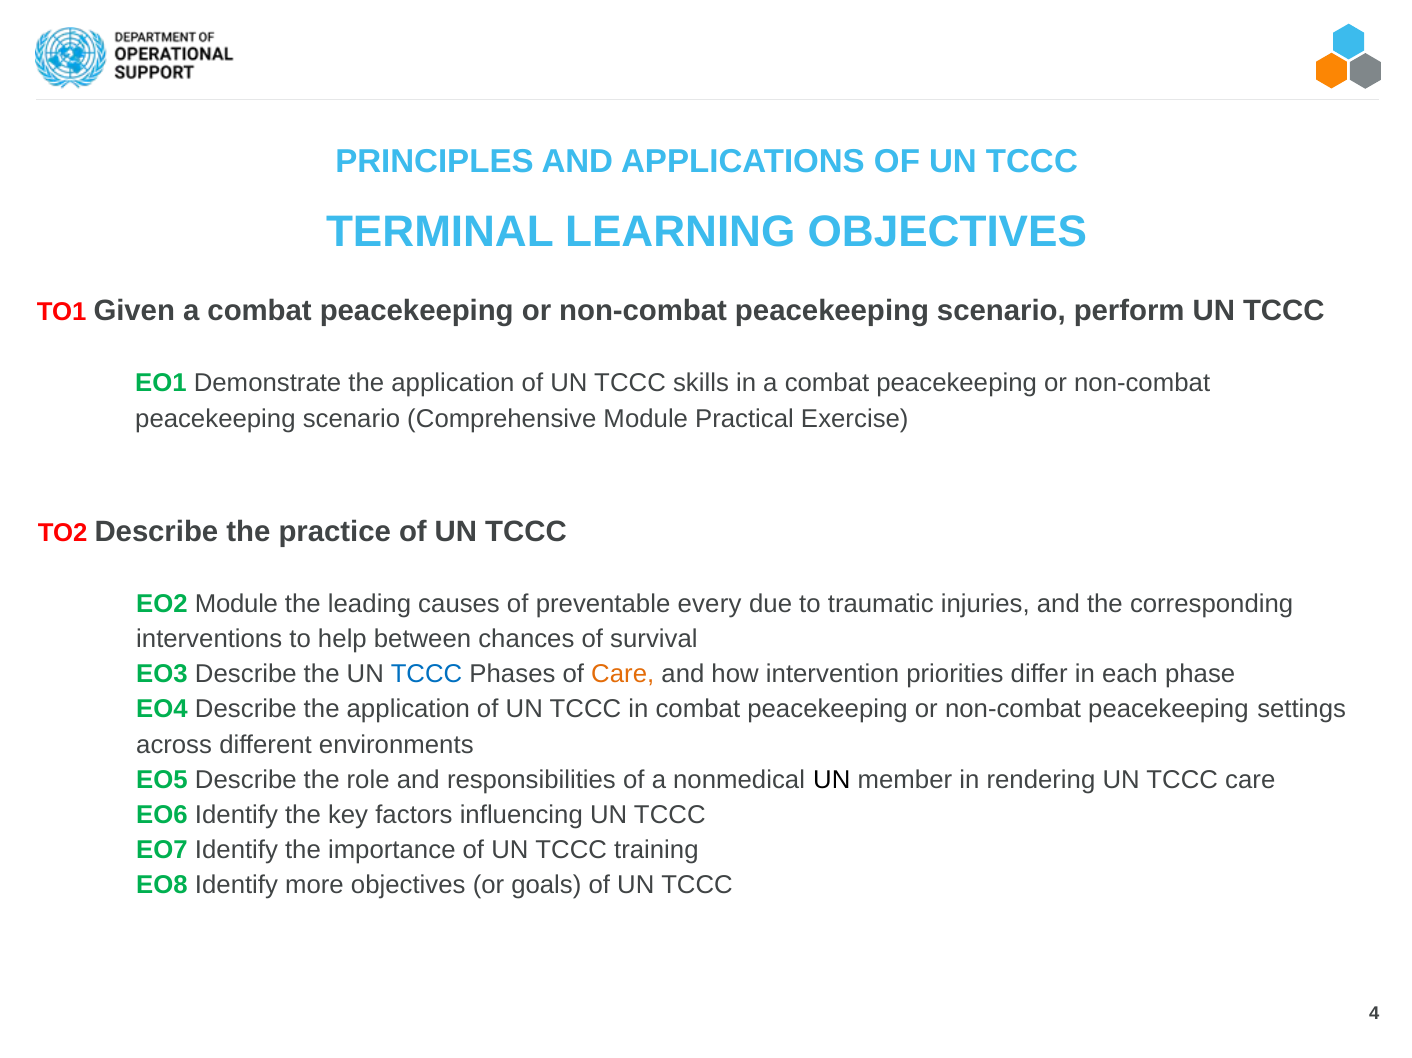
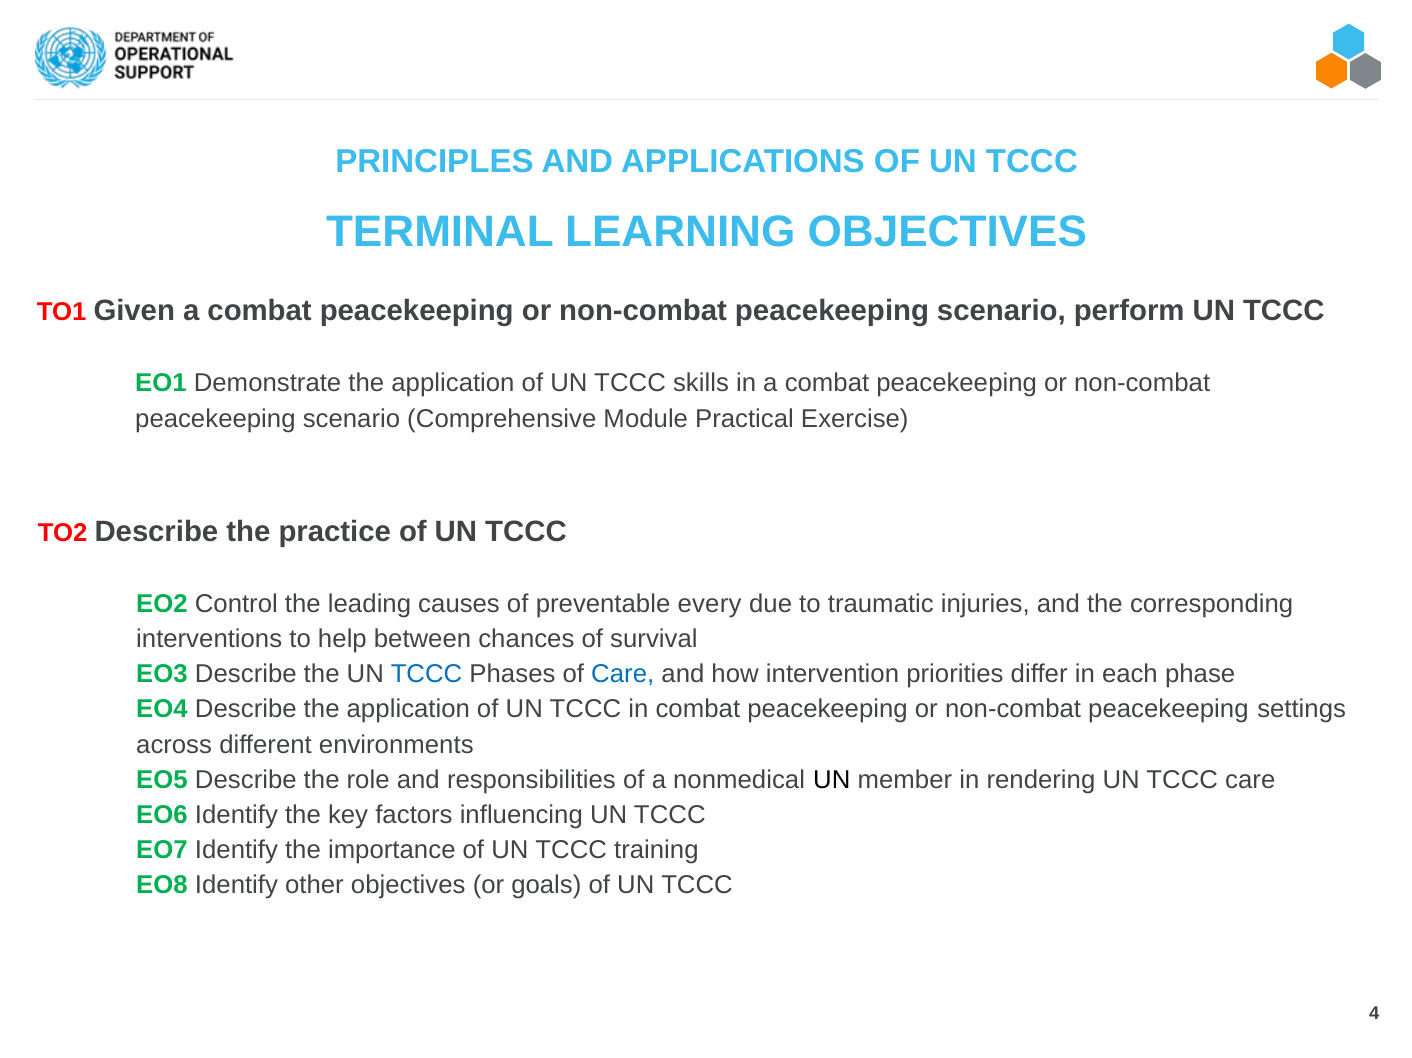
EO2 Module: Module -> Control
Care at (623, 675) colour: orange -> blue
more: more -> other
